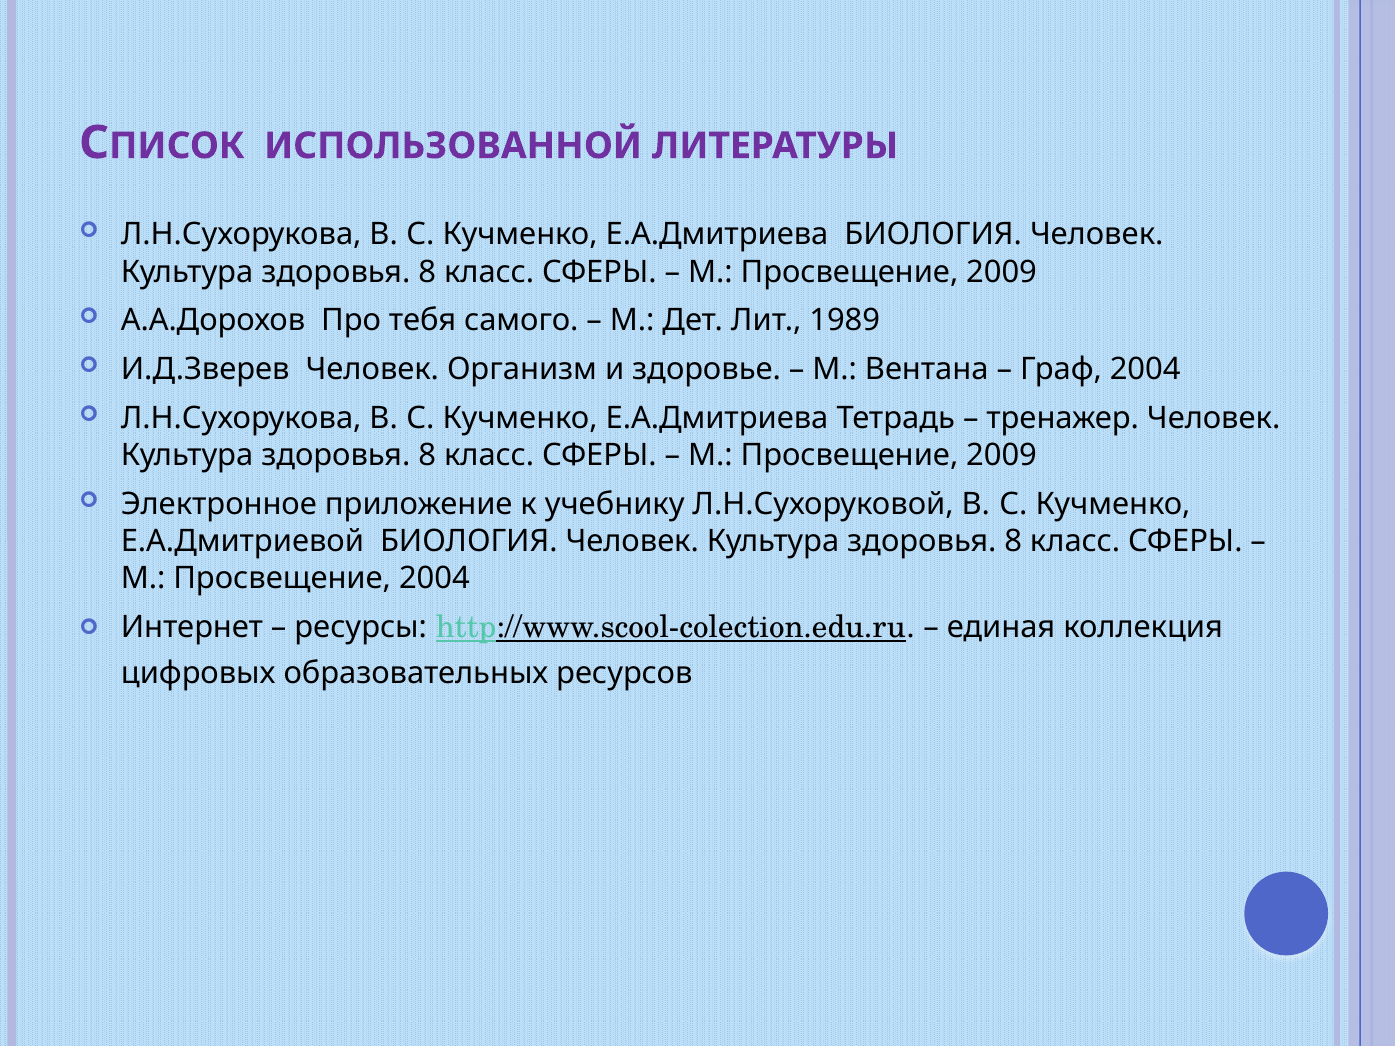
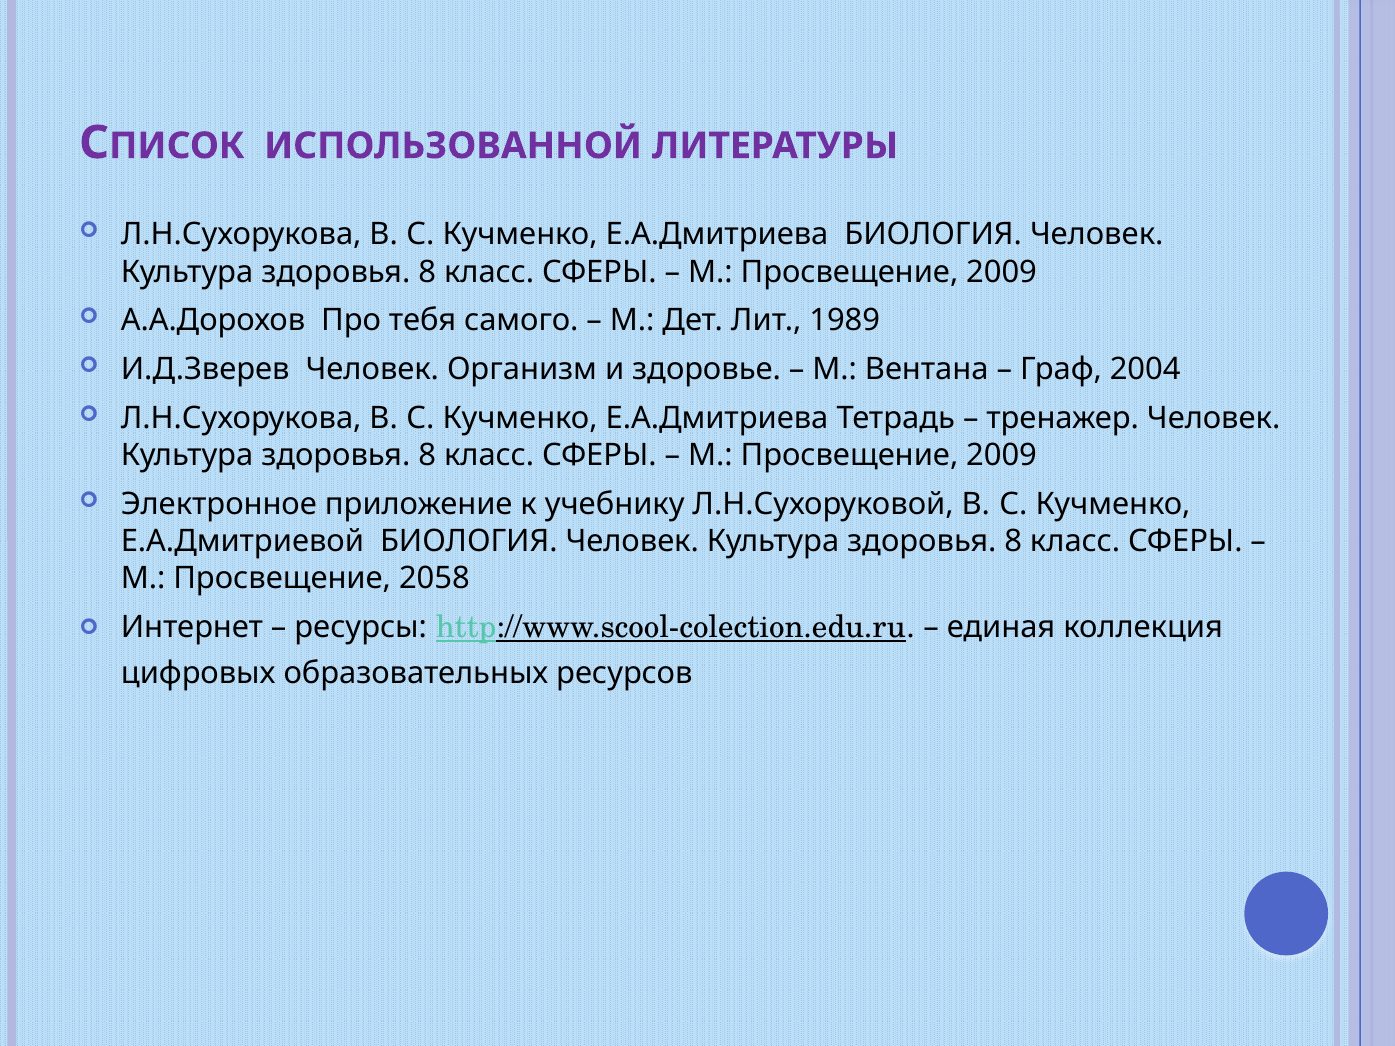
Просвещение 2004: 2004 -> 2058
